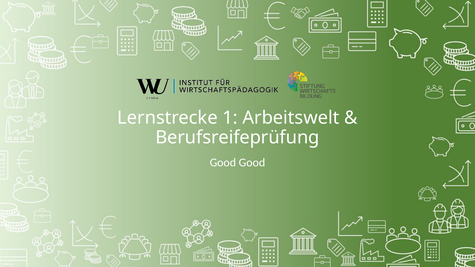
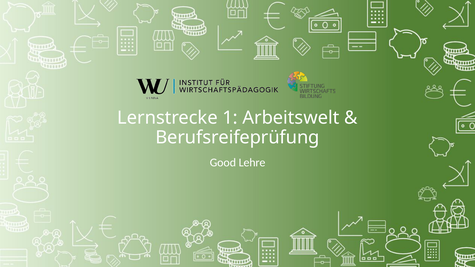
Good Good: Good -> Lehre
